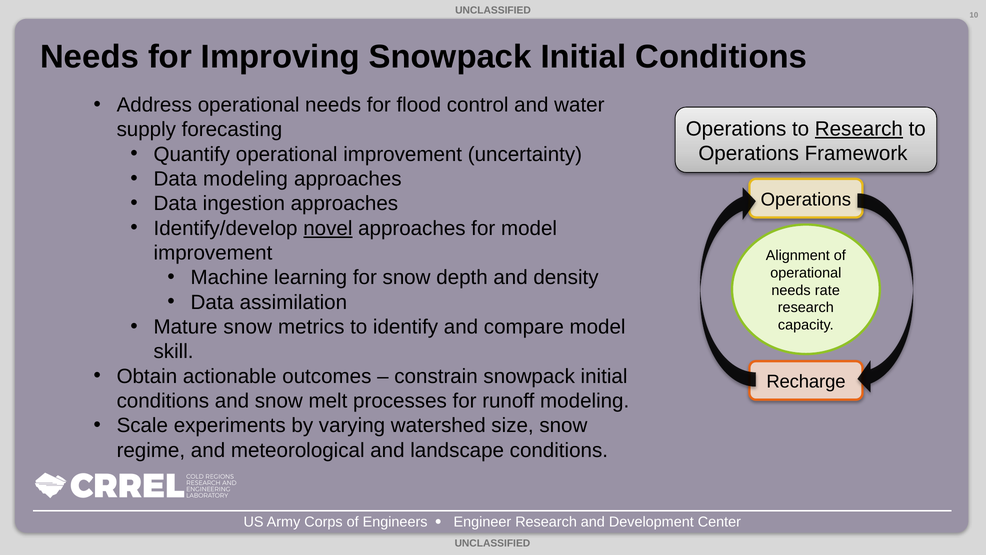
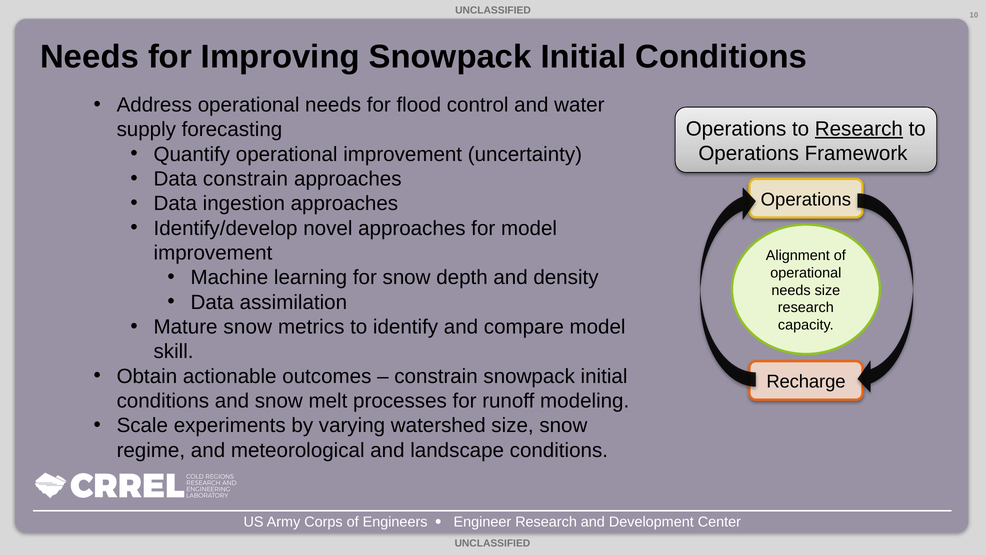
Data modeling: modeling -> constrain
novel underline: present -> none
needs rate: rate -> size
